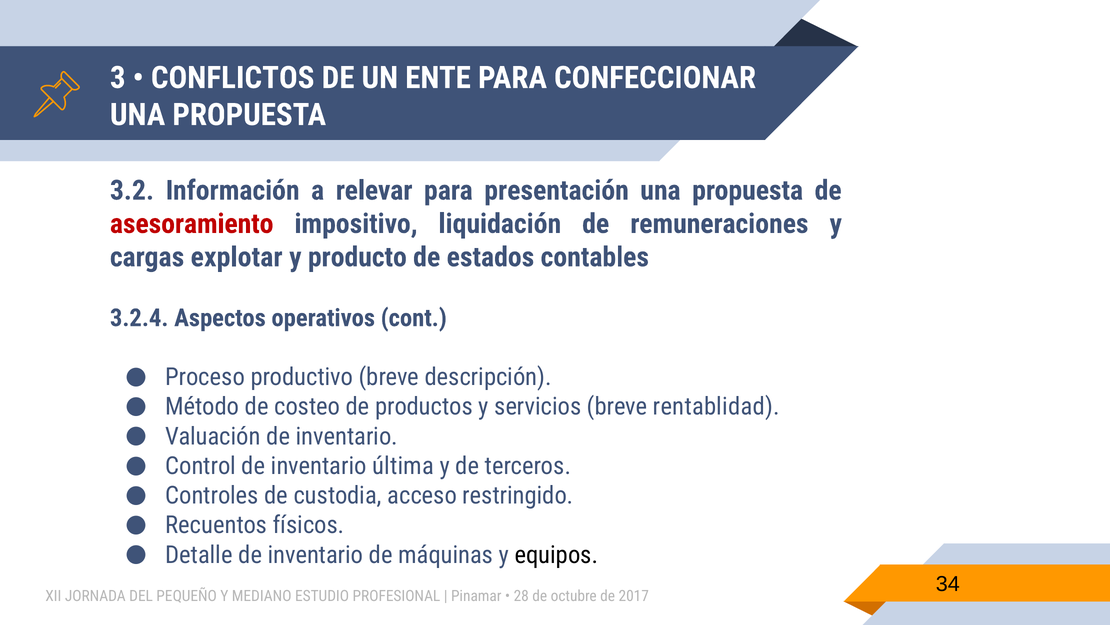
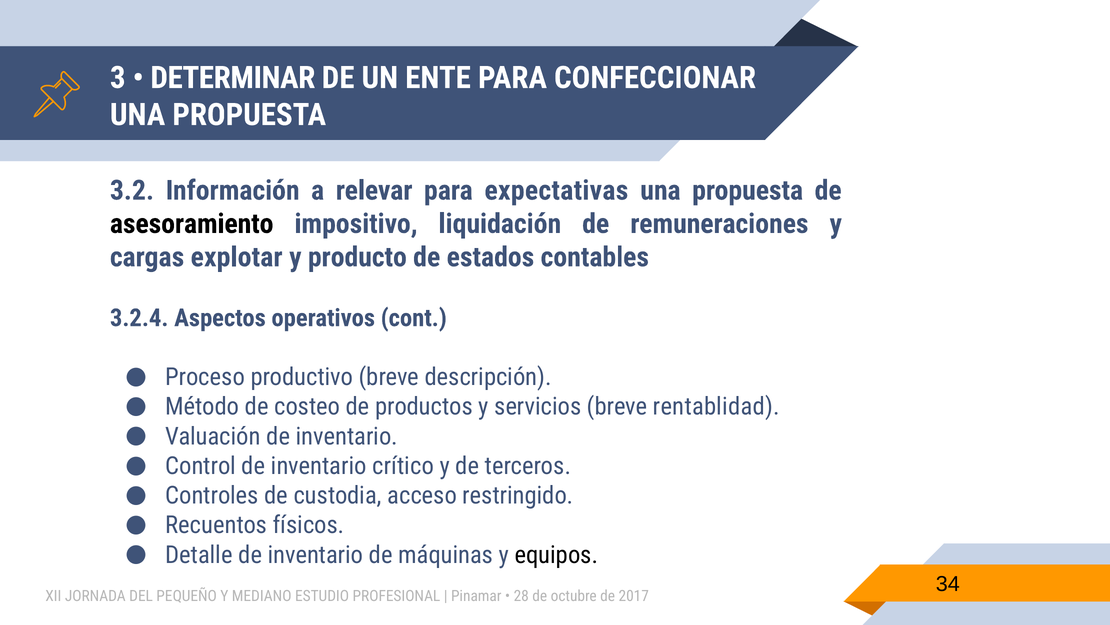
CONFLICTOS: CONFLICTOS -> DETERMINAR
presentación: presentación -> expectativas
asesoramiento colour: red -> black
última: última -> crítico
